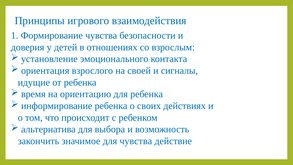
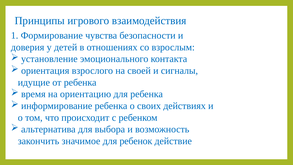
для чувства: чувства -> ребенок
